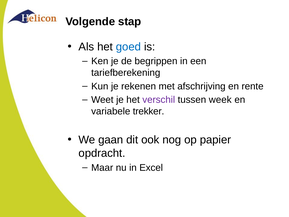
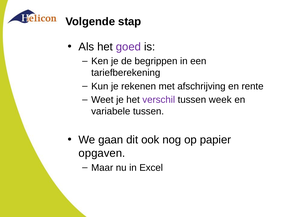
goed colour: blue -> purple
variabele trekker: trekker -> tussen
opdracht: opdracht -> opgaven
